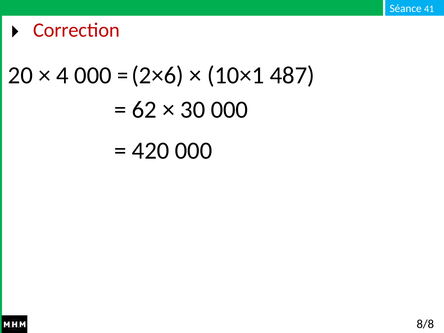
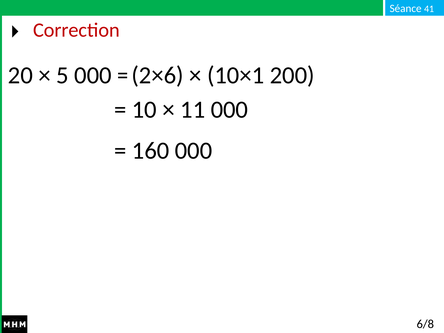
4: 4 -> 5
487: 487 -> 200
62: 62 -> 10
30: 30 -> 11
420: 420 -> 160
8/8: 8/8 -> 6/8
